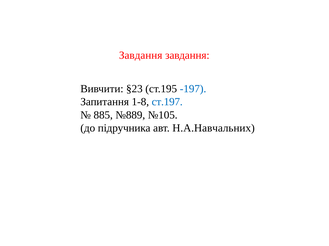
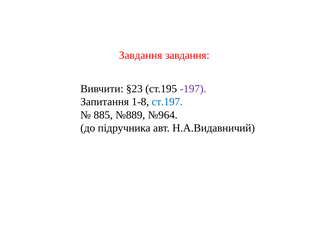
-197 colour: blue -> purple
№105: №105 -> №964
Н.А.Навчальних: Н.А.Навчальних -> Н.А.Видавничий
